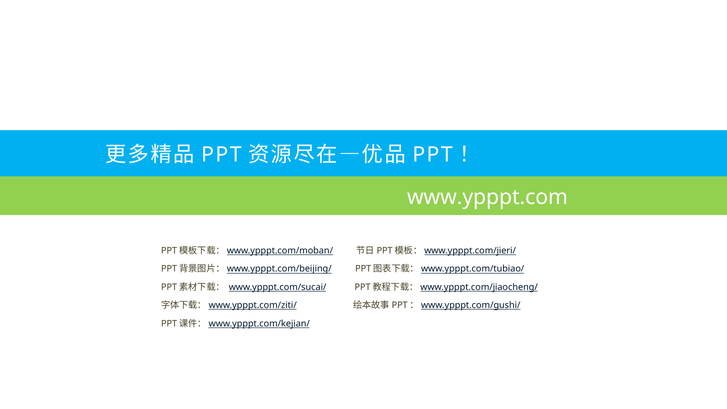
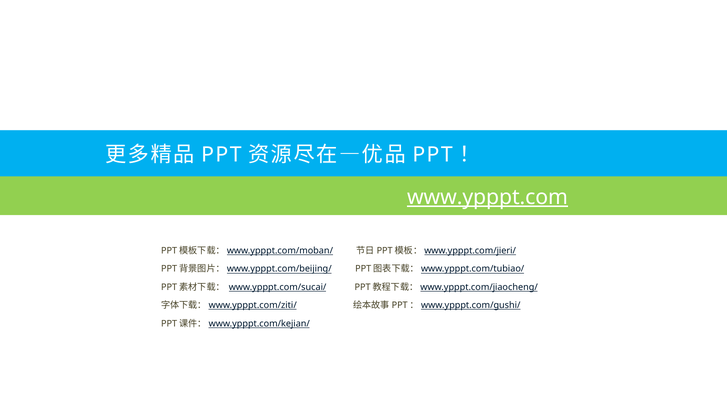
www.ypppt.com underline: none -> present
